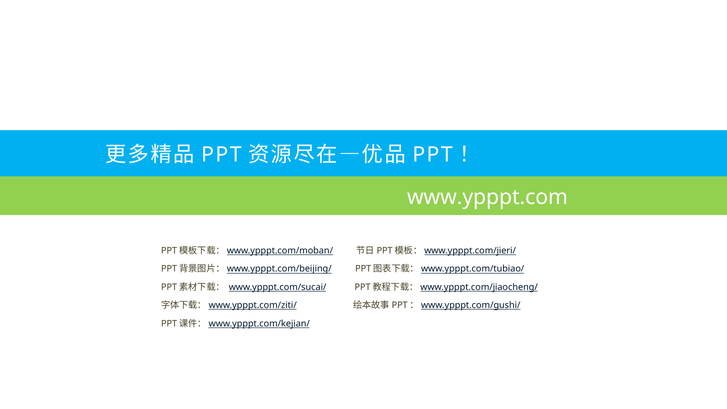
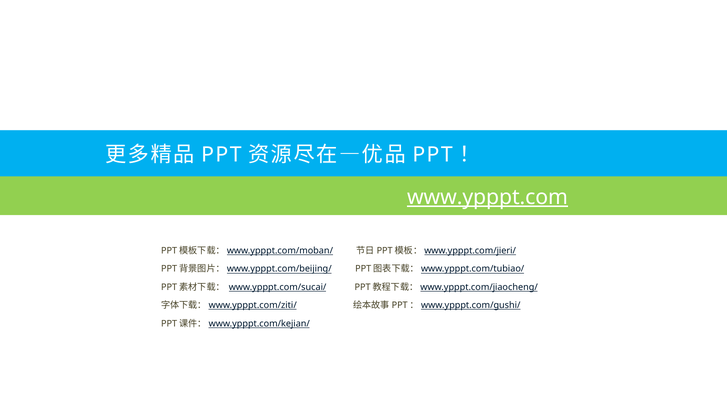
www.ypppt.com underline: none -> present
